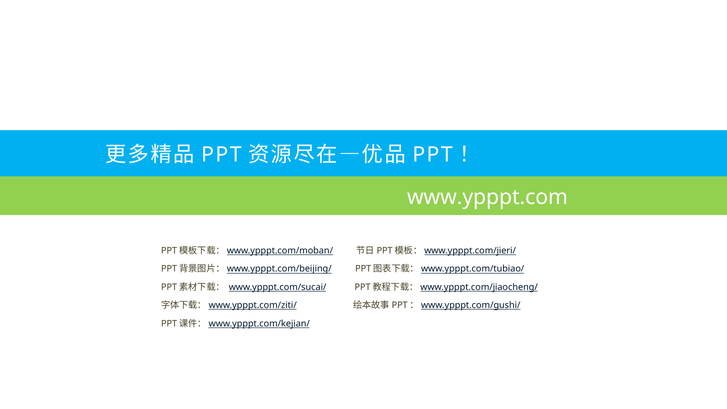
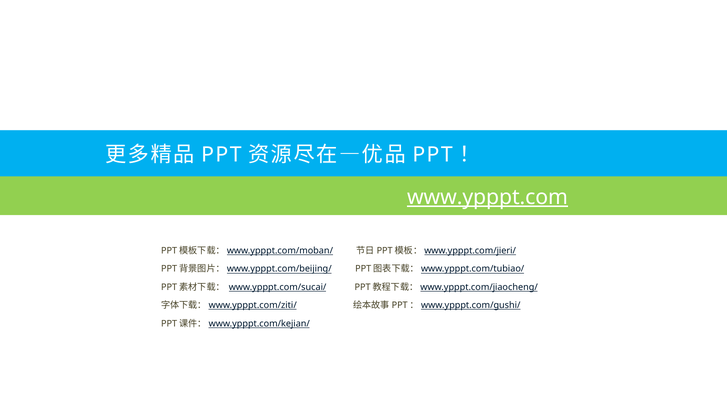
www.ypppt.com underline: none -> present
